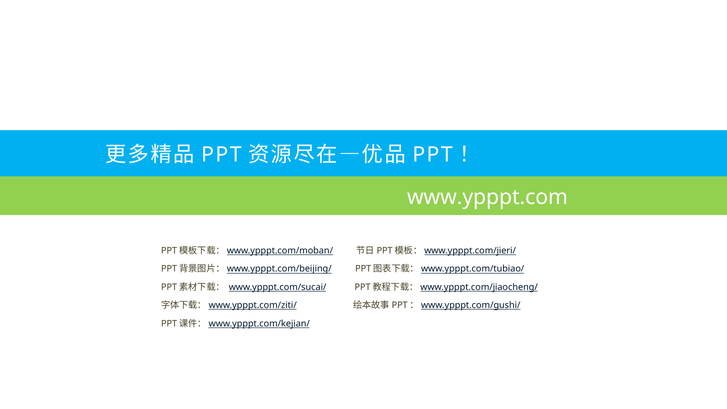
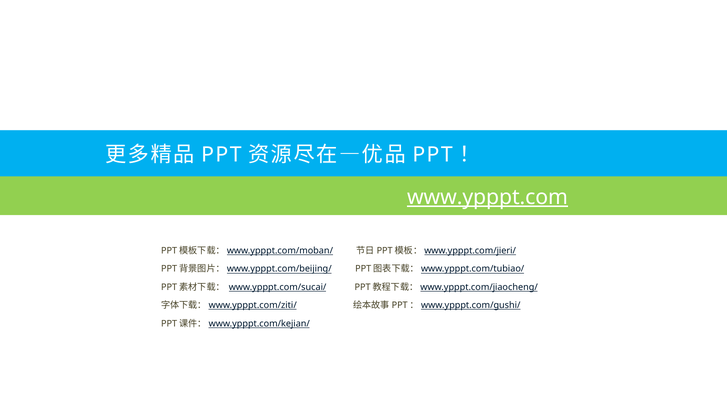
www.ypppt.com underline: none -> present
